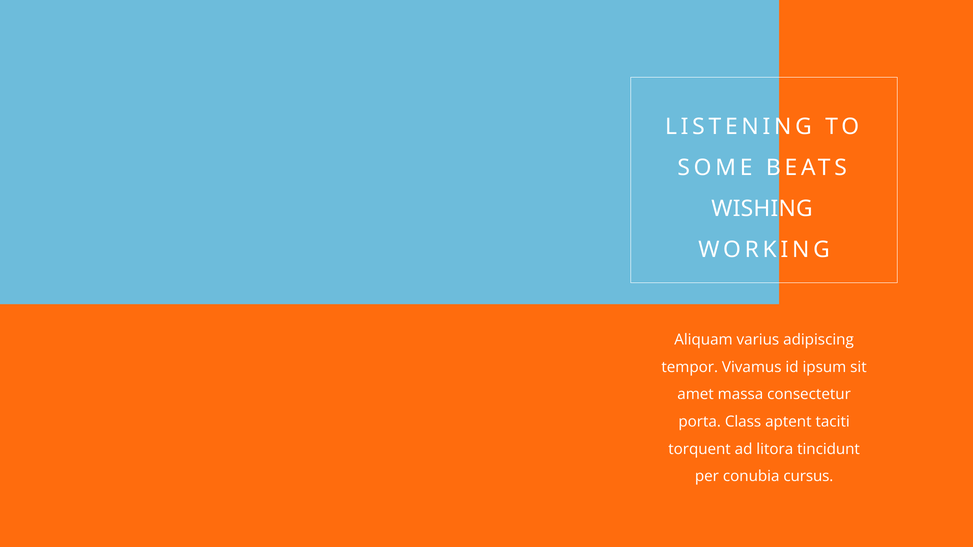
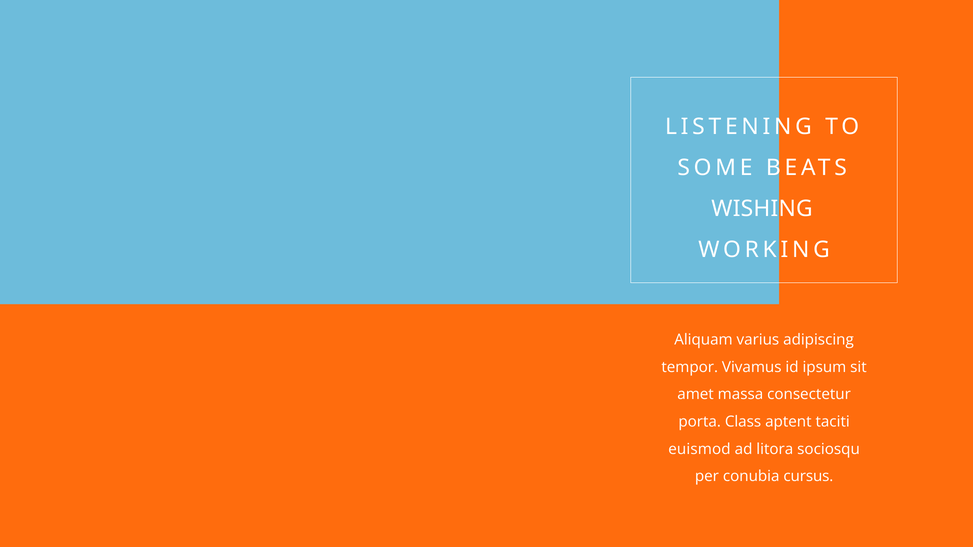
torquent: torquent -> euismod
tincidunt: tincidunt -> sociosqu
